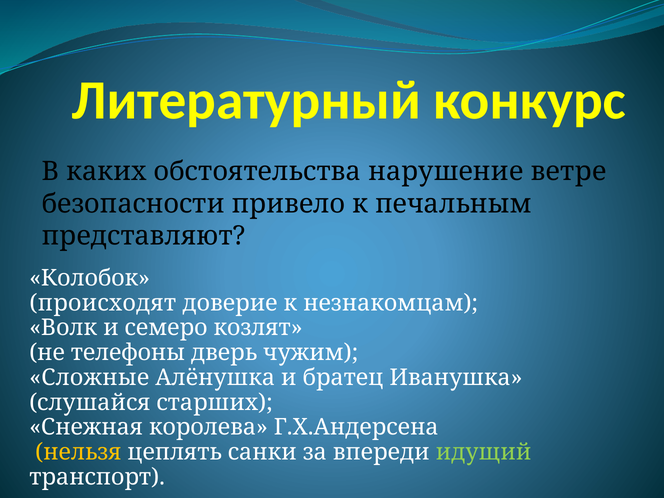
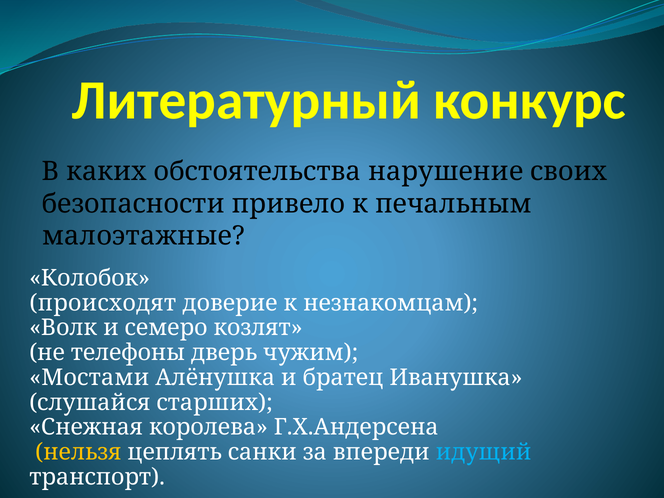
ветре: ветре -> своих
представляют: представляют -> малоэтажные
Сложные: Сложные -> Мостами
идущий colour: light green -> light blue
